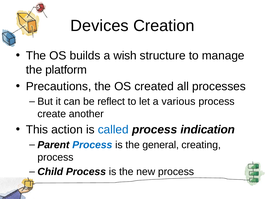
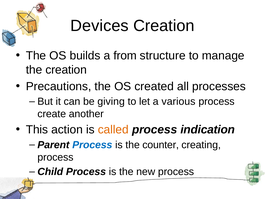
wish: wish -> from
the platform: platform -> creation
reflect: reflect -> giving
called colour: blue -> orange
general: general -> counter
